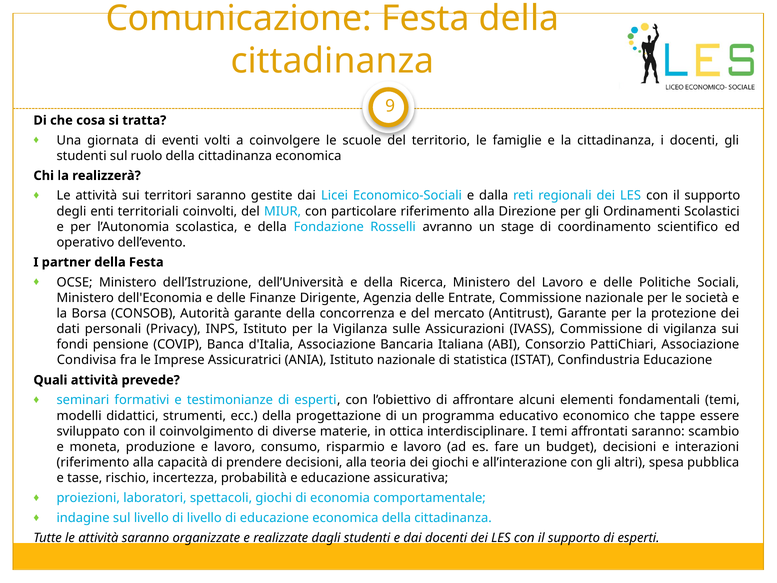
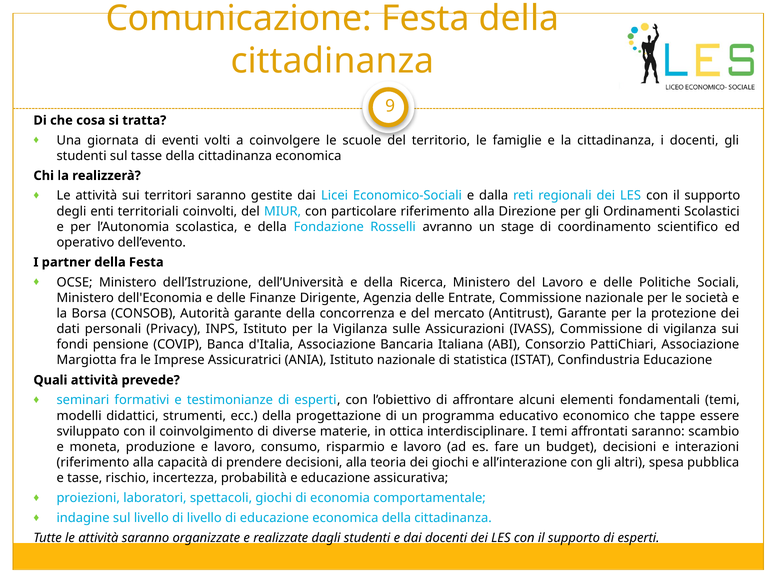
sul ruolo: ruolo -> tasse
Condivisa: Condivisa -> Margiotta
